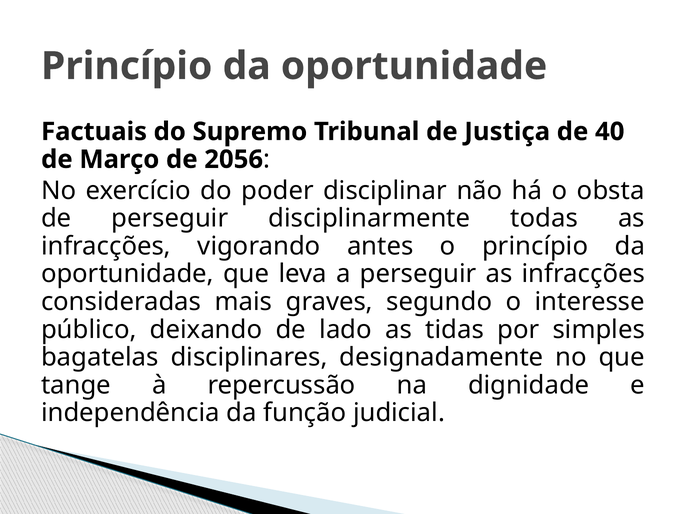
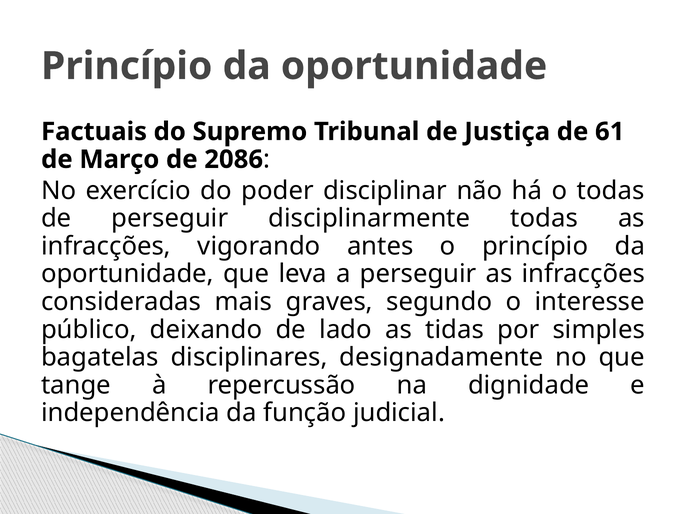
40: 40 -> 61
2056: 2056 -> 2086
o obsta: obsta -> todas
